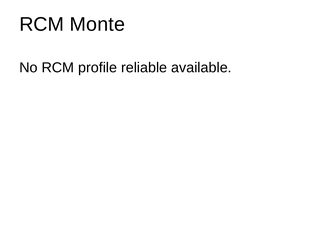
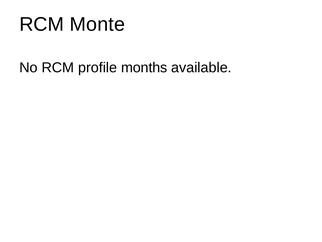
reliable: reliable -> months
